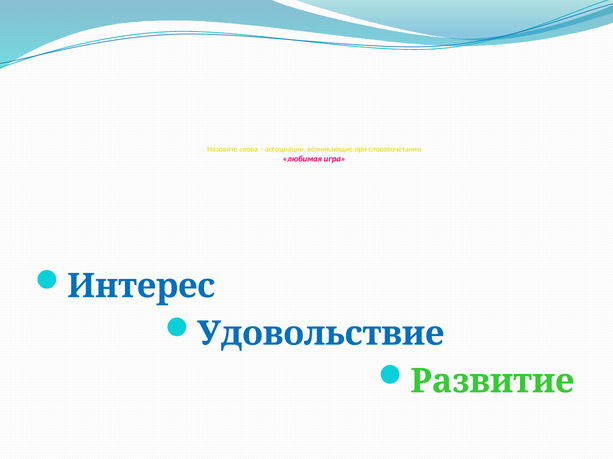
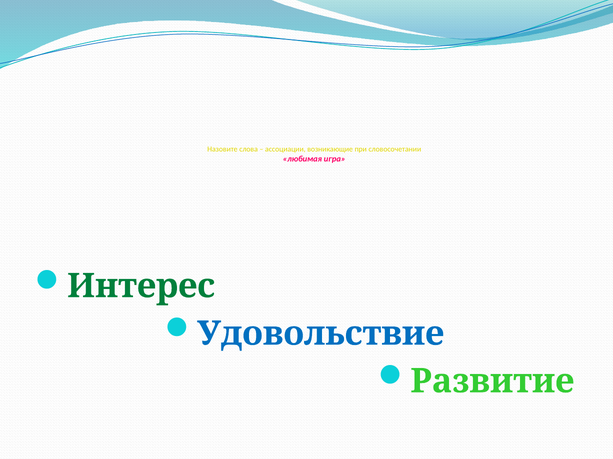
Интерес colour: blue -> green
